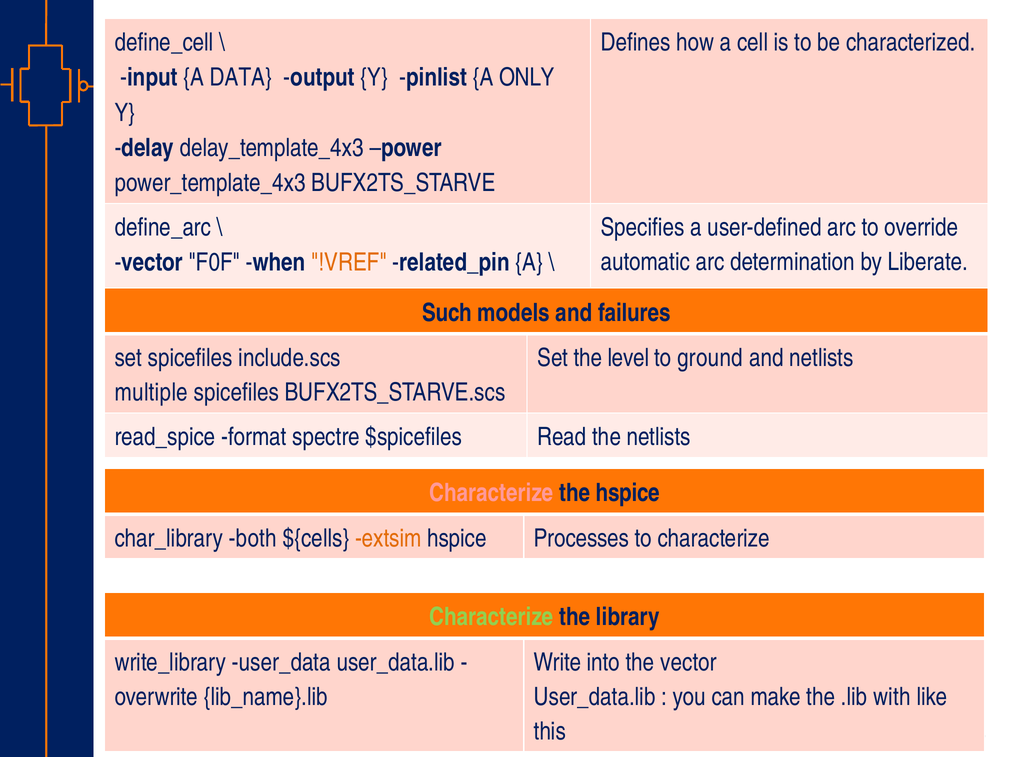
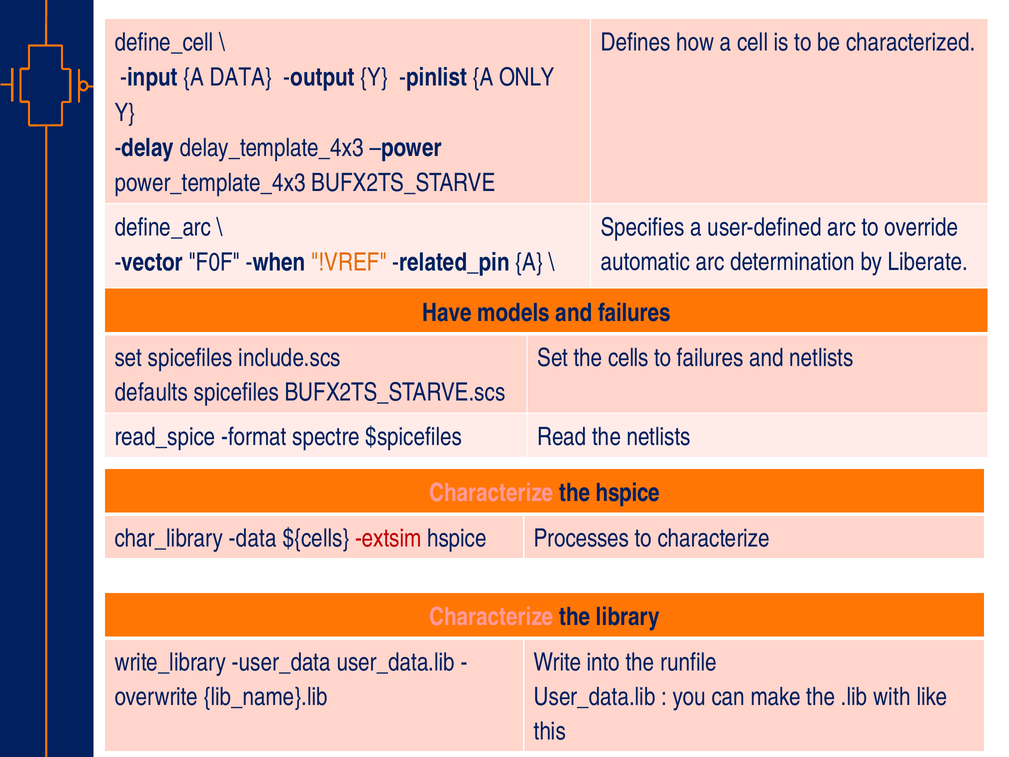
Such: Such -> Have
level: level -> cells
to ground: ground -> failures
multiple: multiple -> defaults
both at (253, 538): both -> data
extsim colour: orange -> red
Characterize at (491, 617) colour: light green -> pink
the vector: vector -> runfile
